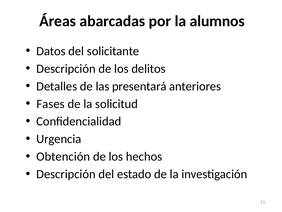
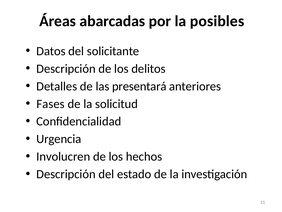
alumnos: alumnos -> posibles
Obtención: Obtención -> Involucren
